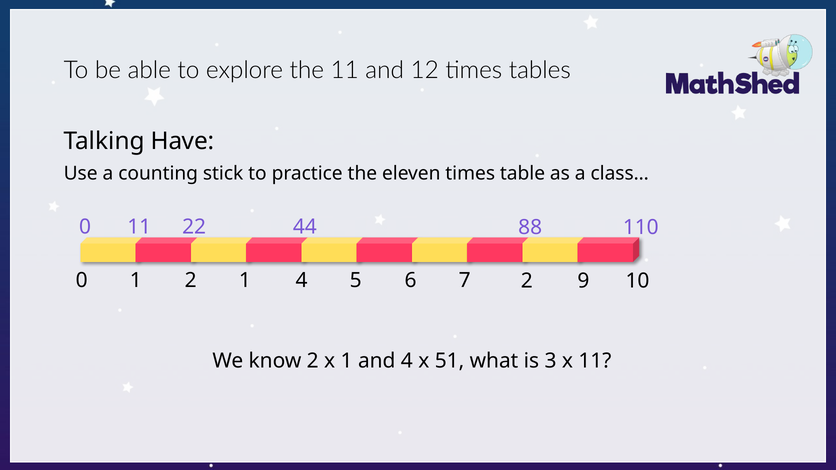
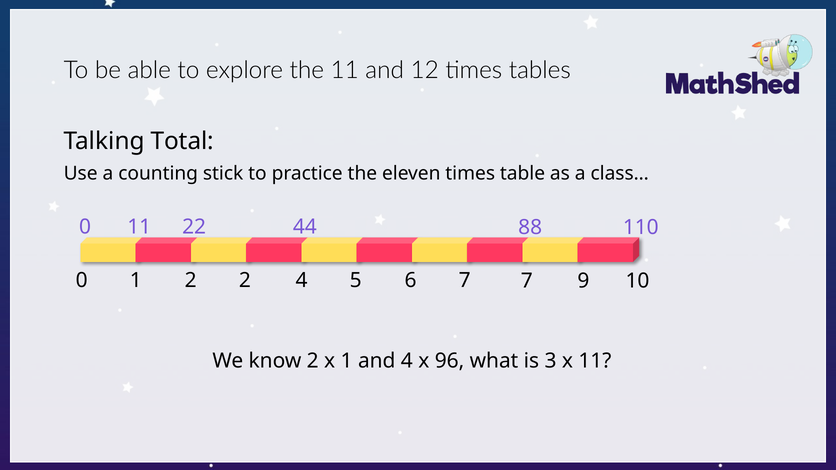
Have: Have -> Total
2 1: 1 -> 2
7 2: 2 -> 7
51: 51 -> 96
